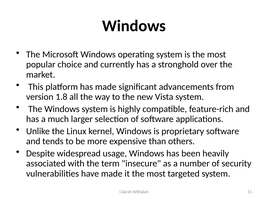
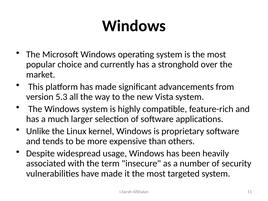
1.8: 1.8 -> 5.3
